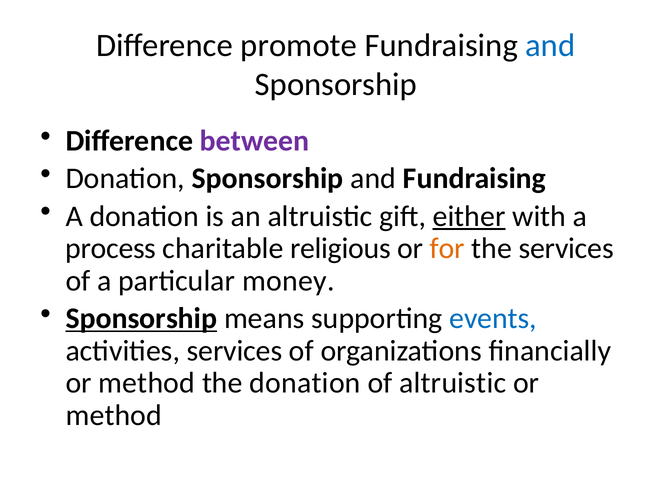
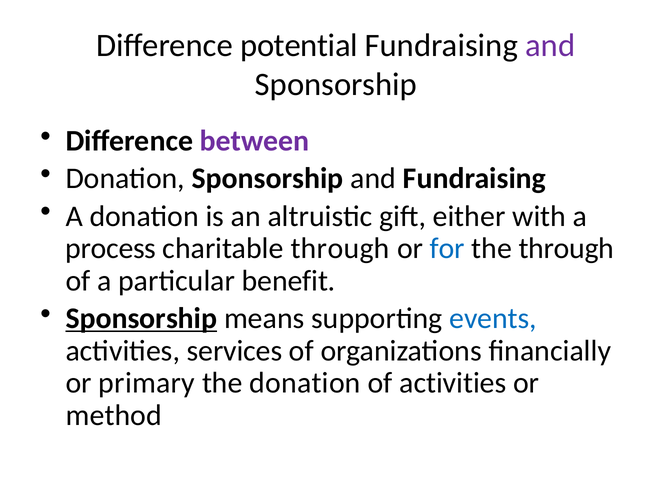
promote: promote -> potential
and at (550, 45) colour: blue -> purple
either underline: present -> none
charitable religious: religious -> through
for colour: orange -> blue
the services: services -> through
money: money -> benefit
method at (147, 383): method -> primary
of altruistic: altruistic -> activities
